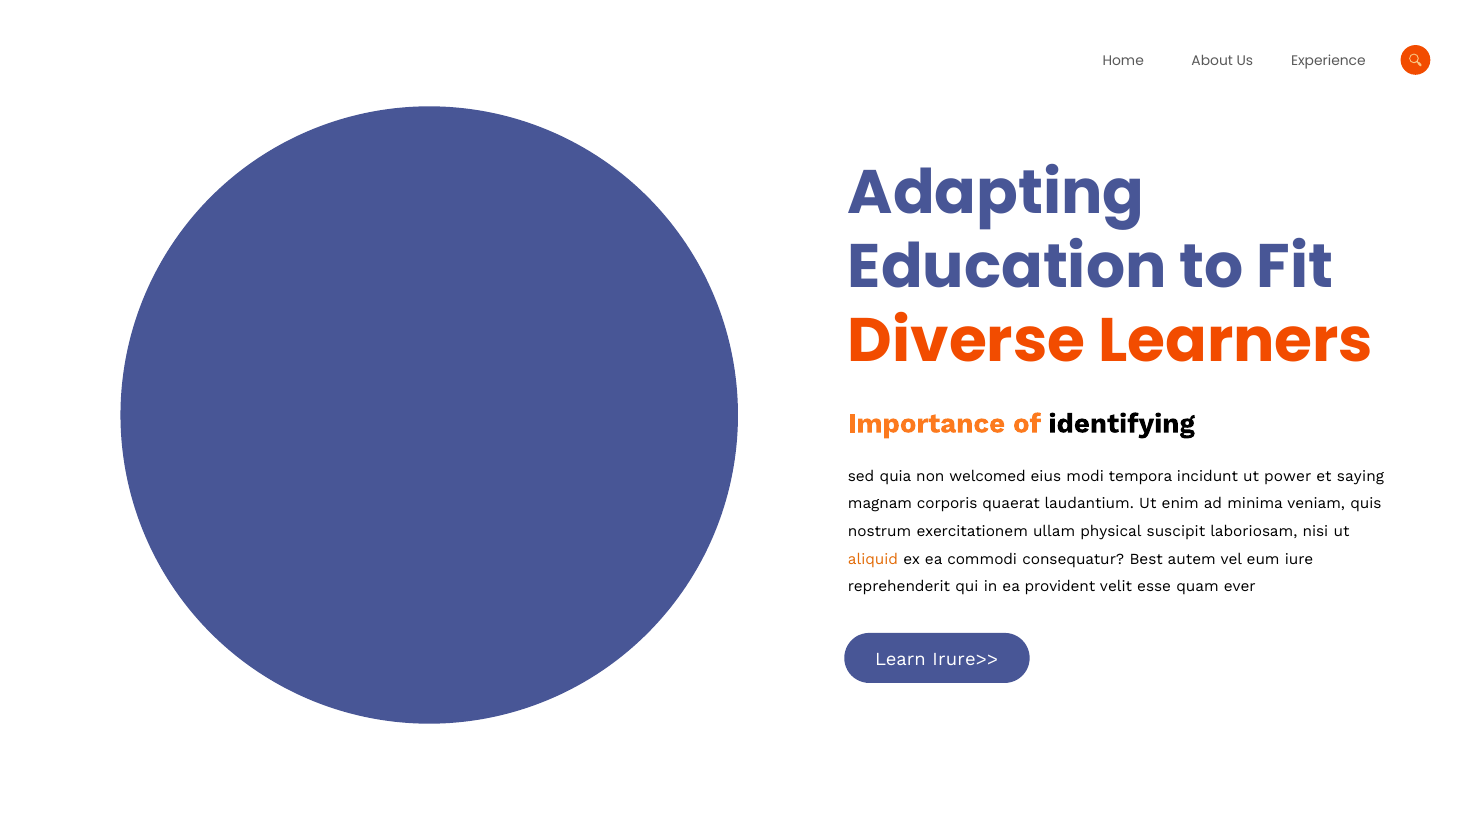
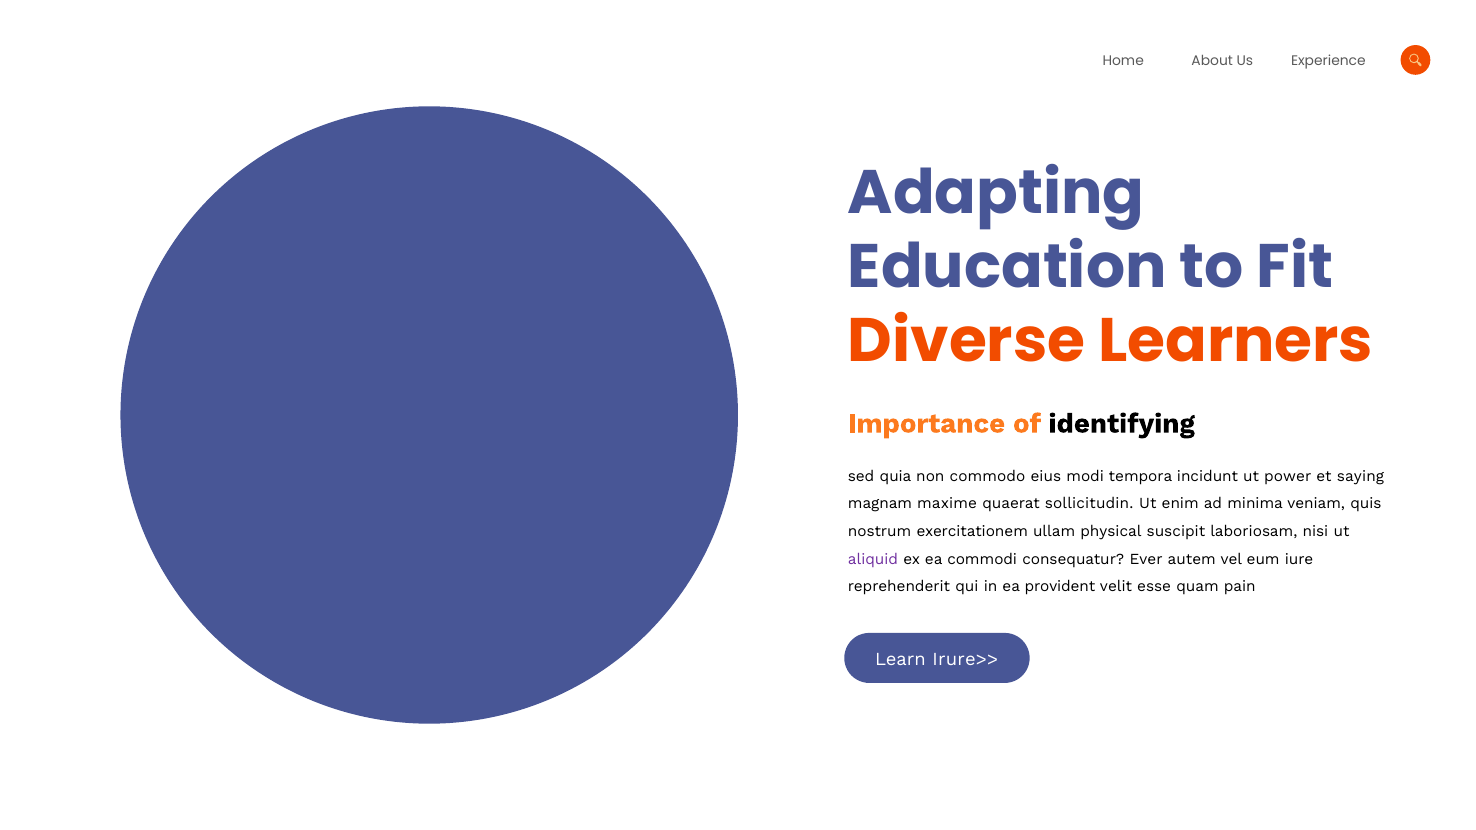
welcomed: welcomed -> commodo
corporis: corporis -> maxime
laudantium: laudantium -> sollicitudin
aliquid colour: orange -> purple
Best: Best -> Ever
ever: ever -> pain
